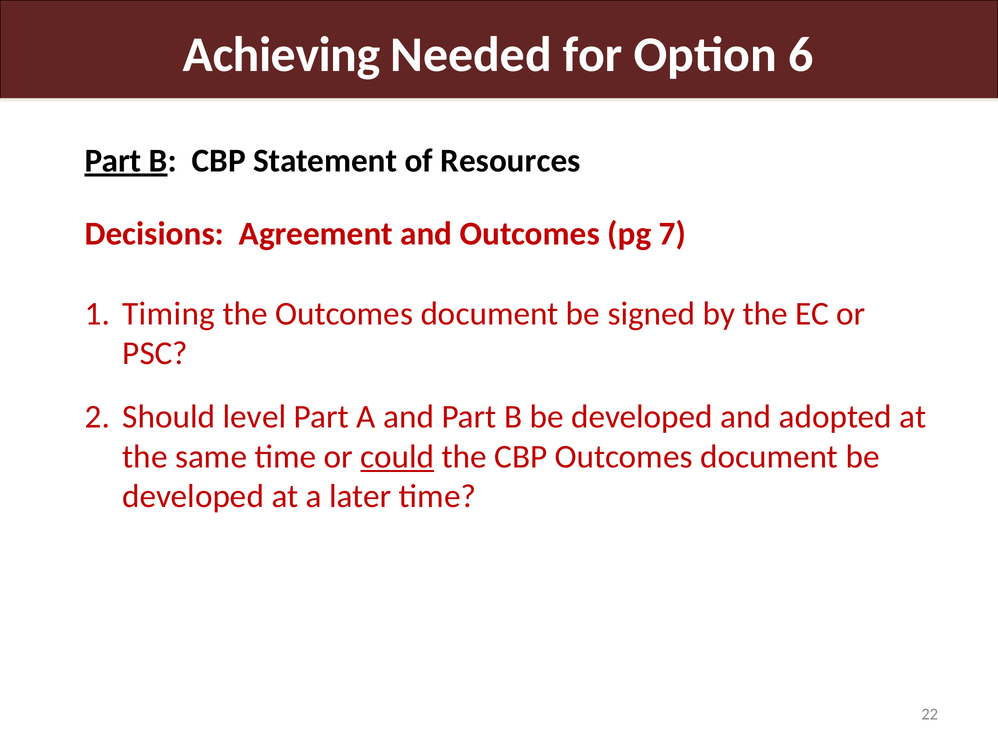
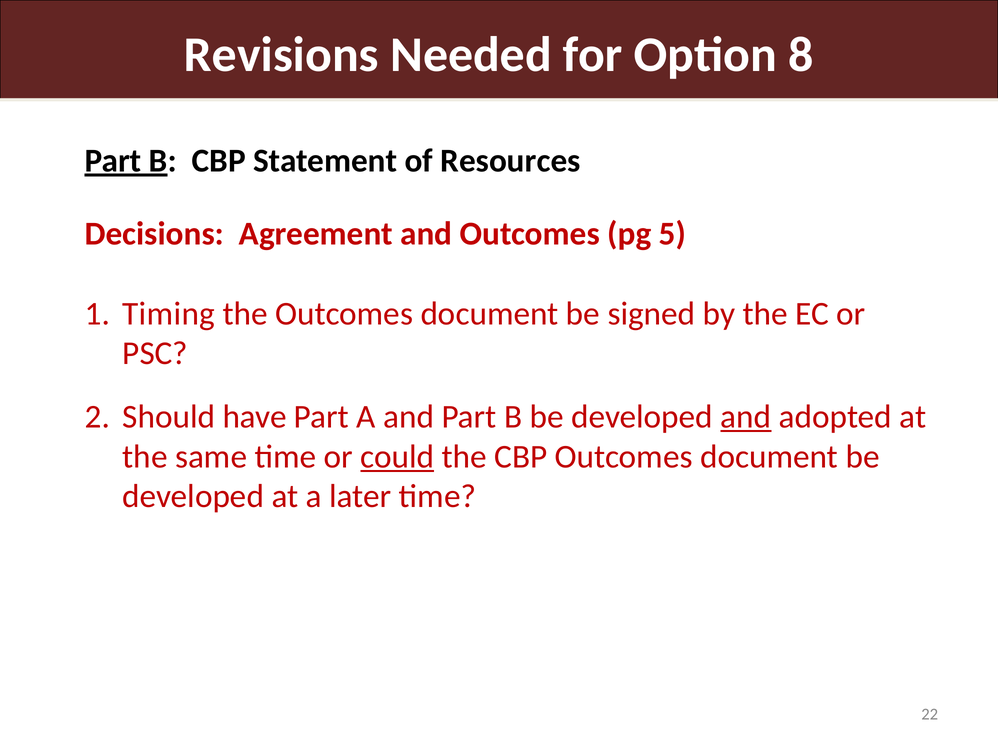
Achieving: Achieving -> Revisions
6: 6 -> 8
7: 7 -> 5
level: level -> have
and at (746, 417) underline: none -> present
